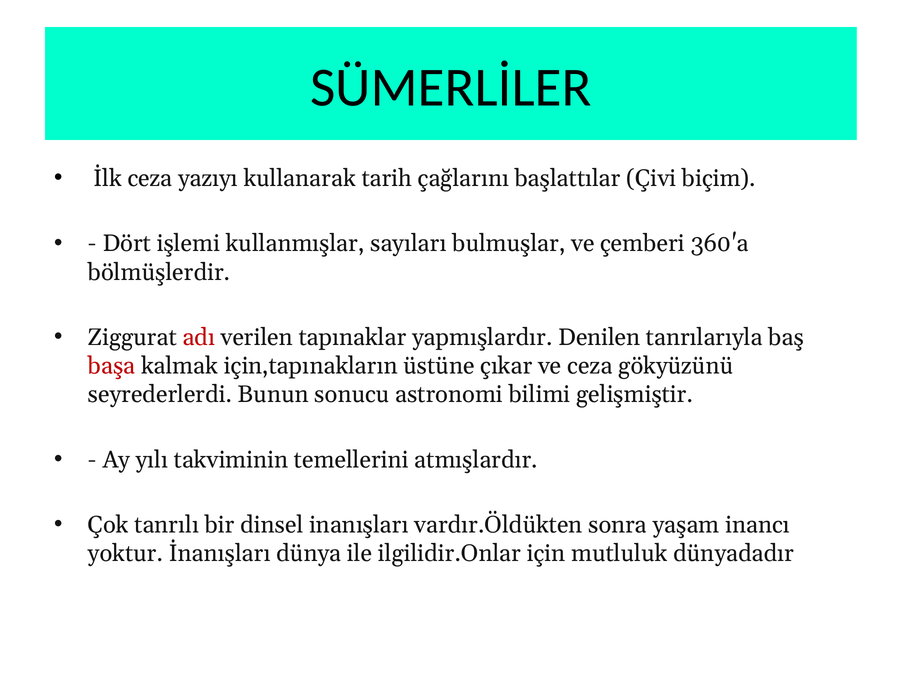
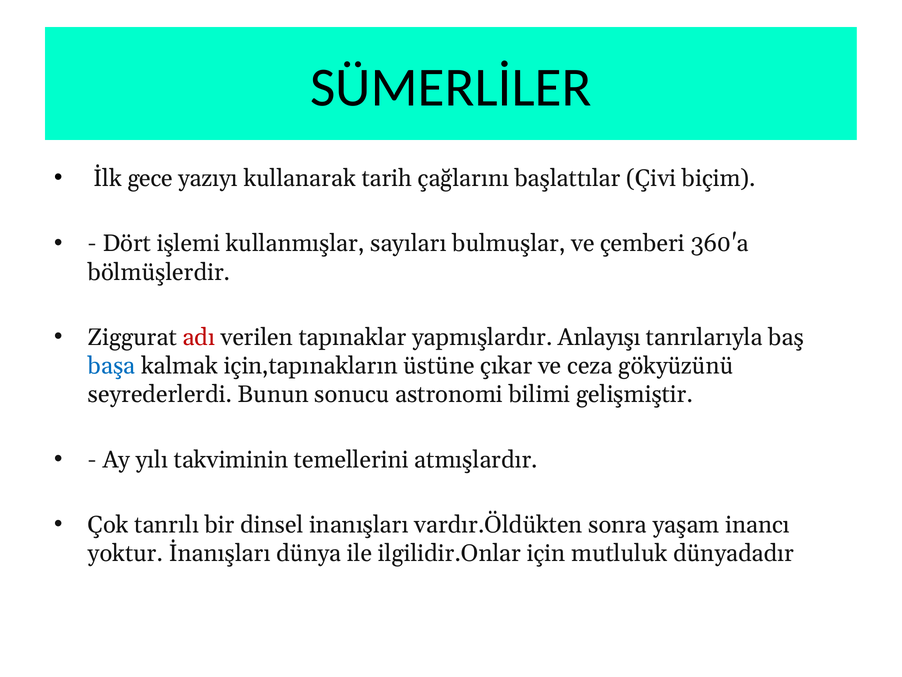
İlk ceza: ceza -> gece
Denilen: Denilen -> Anlayışı
başa colour: red -> blue
